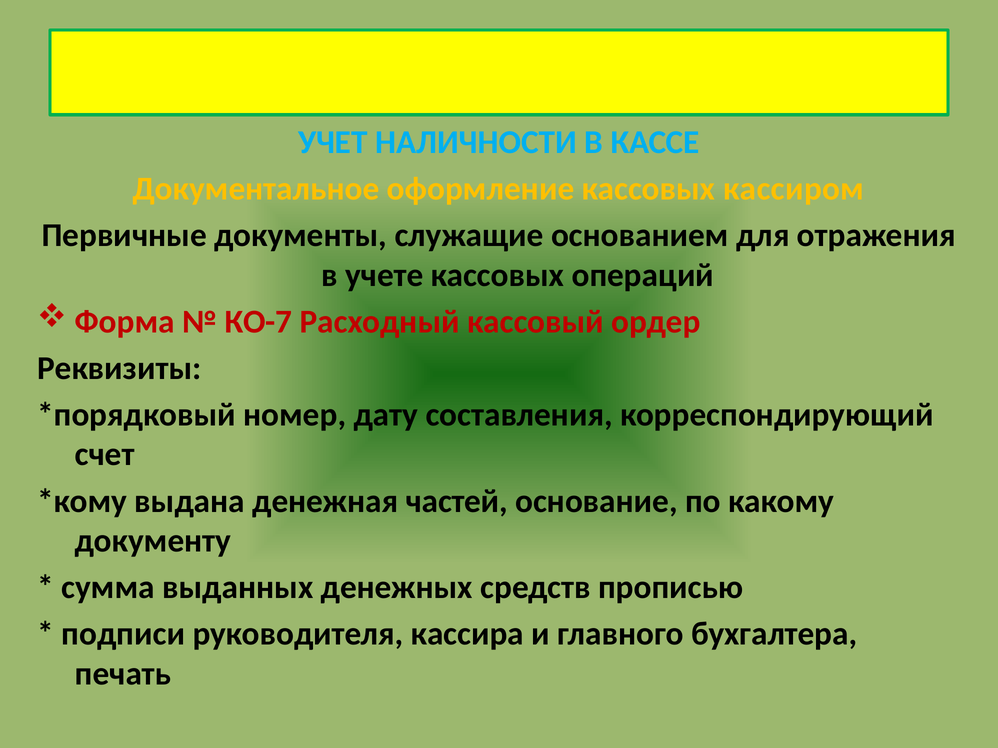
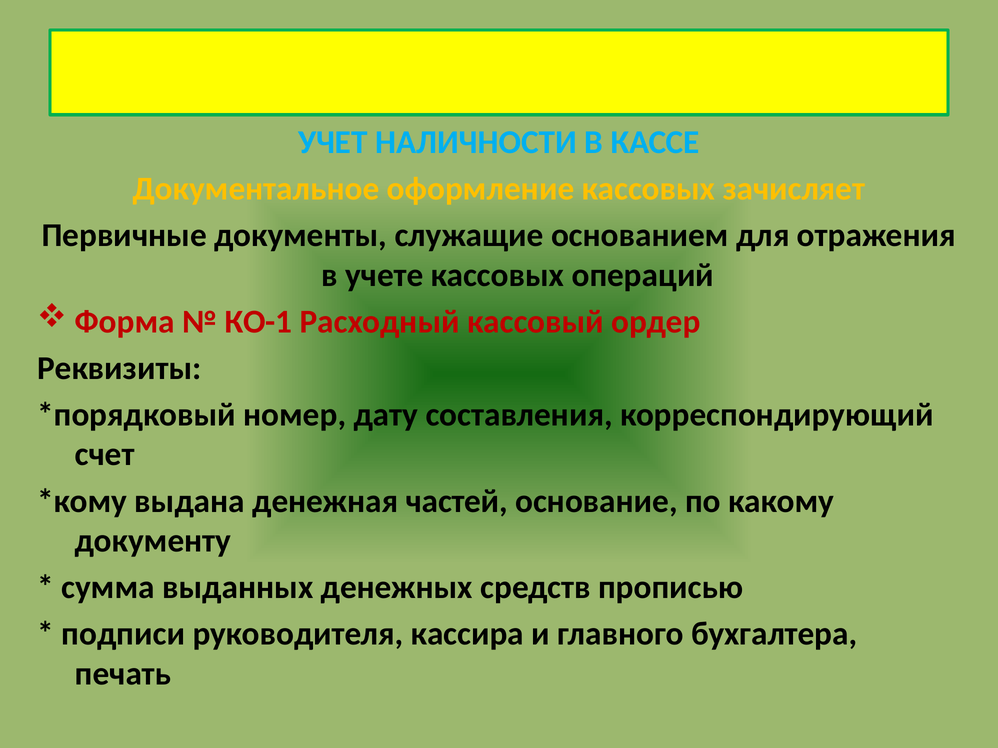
кассиром: кассиром -> зачисляет
КО-7: КО-7 -> КО-1
